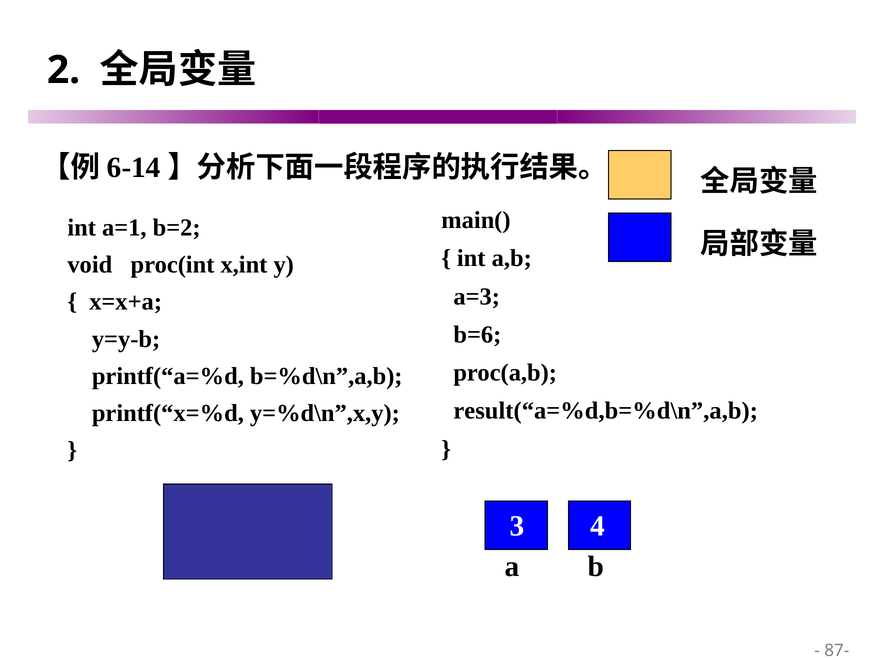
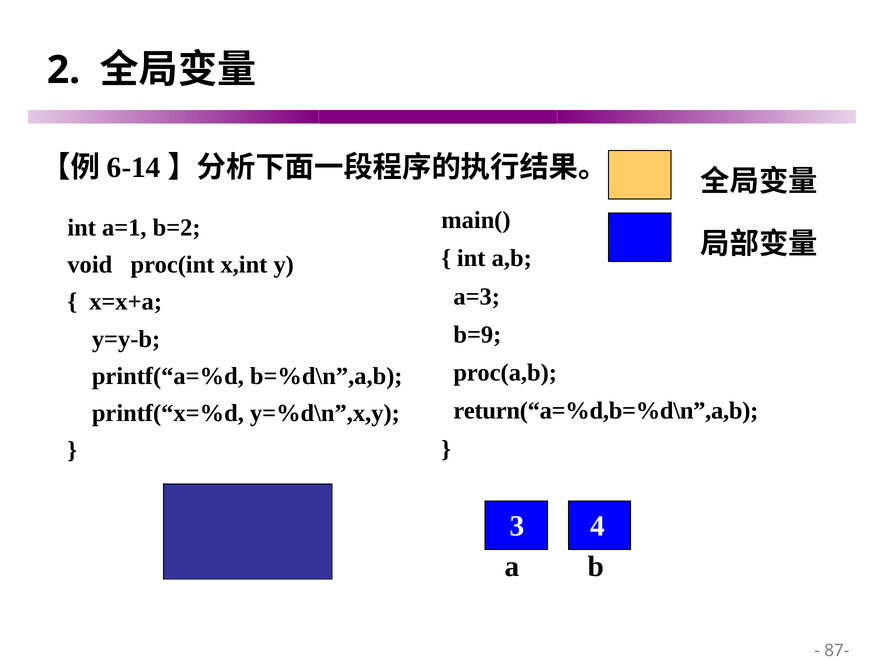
b=6: b=6 -> b=9
result(“a=%d,b=%d\n”,a,b: result(“a=%d,b=%d\n”,a,b -> return(“a=%d,b=%d\n”,a,b
